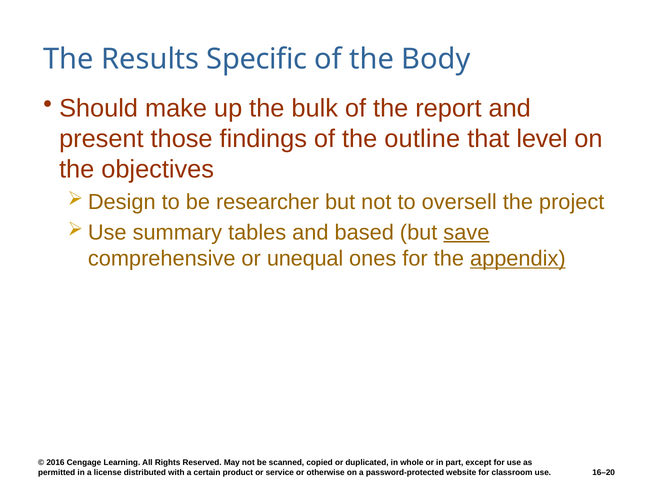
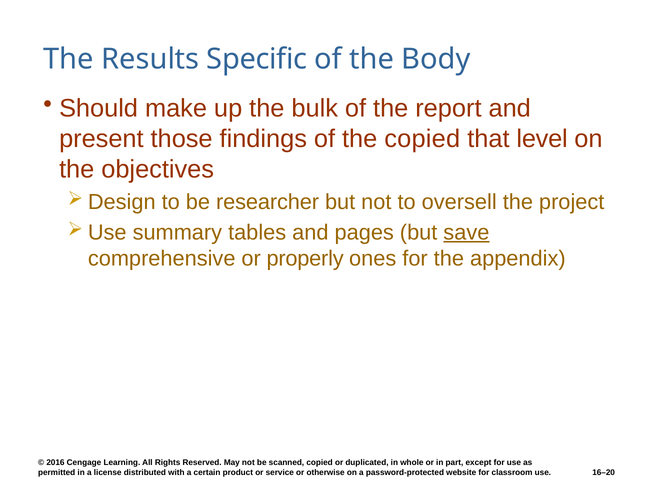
the outline: outline -> copied
based: based -> pages
unequal: unequal -> properly
appendix underline: present -> none
